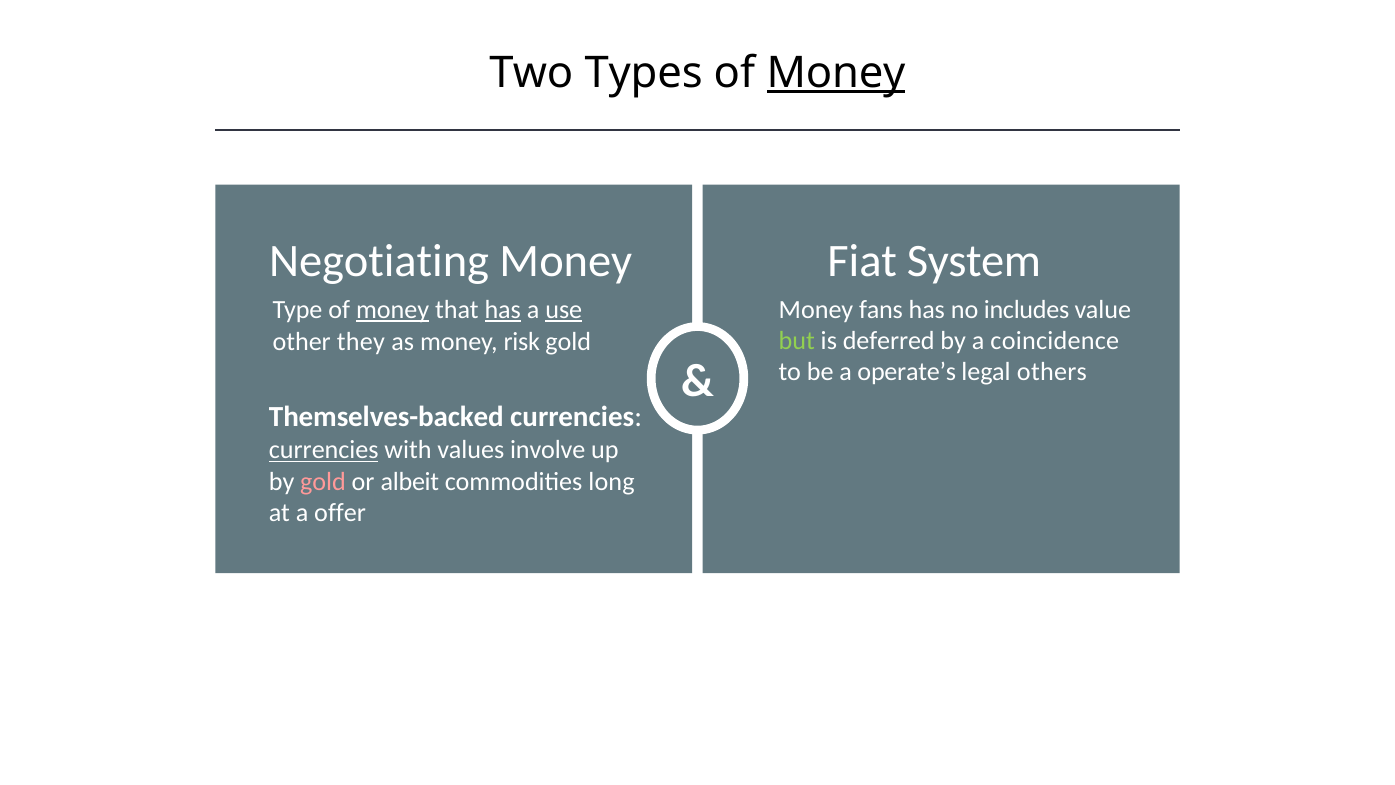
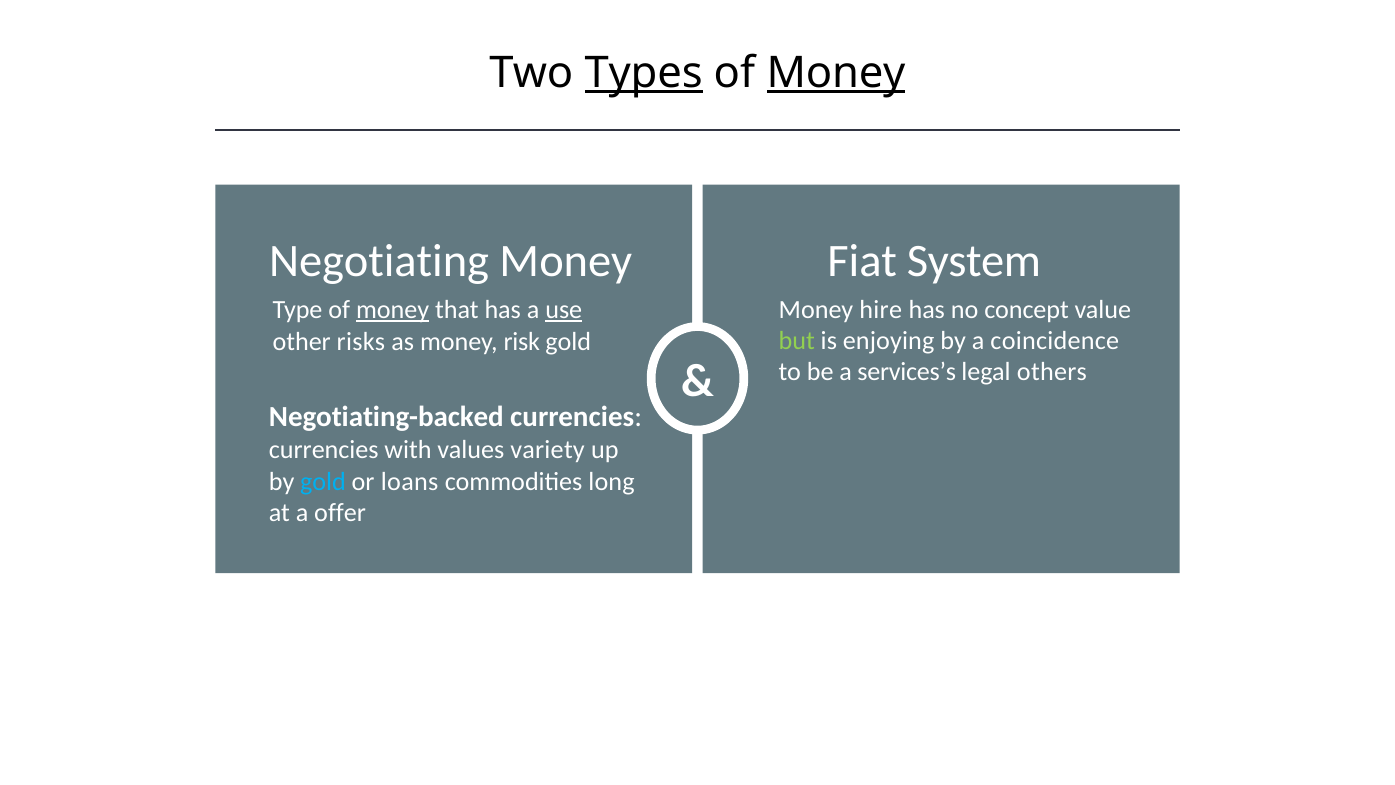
Types underline: none -> present
fans: fans -> hire
includes: includes -> concept
has at (503, 310) underline: present -> none
deferred: deferred -> enjoying
they: they -> risks
operate’s: operate’s -> services’s
Themselves-backed: Themselves-backed -> Negotiating-backed
currencies at (324, 450) underline: present -> none
involve: involve -> variety
gold at (323, 481) colour: pink -> light blue
albeit: albeit -> loans
